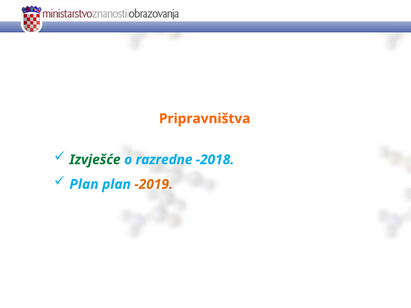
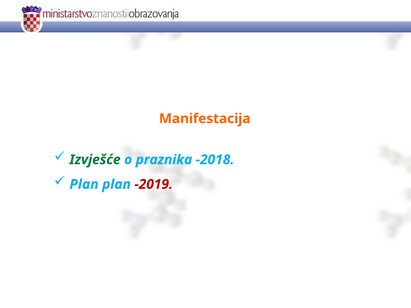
Pripravništva: Pripravništva -> Manifestacija
razredne: razredne -> praznika
-2019 colour: orange -> red
